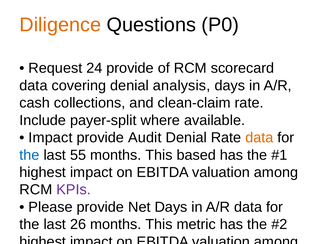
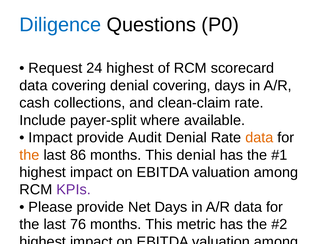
Diligence colour: orange -> blue
24 provide: provide -> highest
denial analysis: analysis -> covering
the at (29, 155) colour: blue -> orange
55: 55 -> 86
This based: based -> denial
26: 26 -> 76
